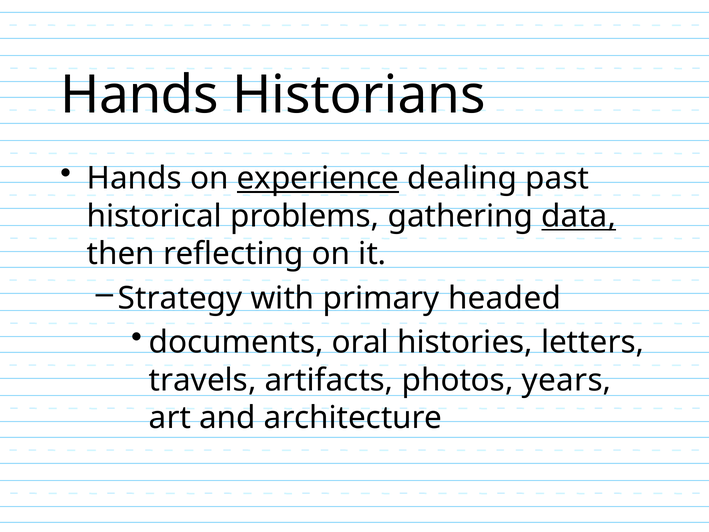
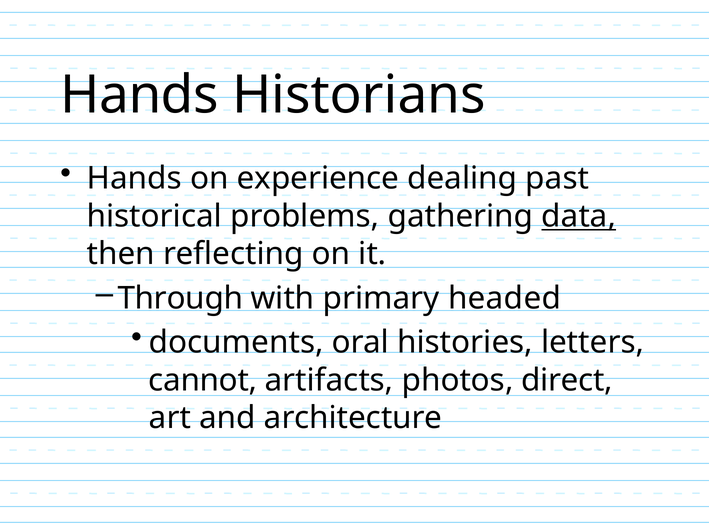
experience underline: present -> none
Strategy: Strategy -> Through
travels: travels -> cannot
years: years -> direct
